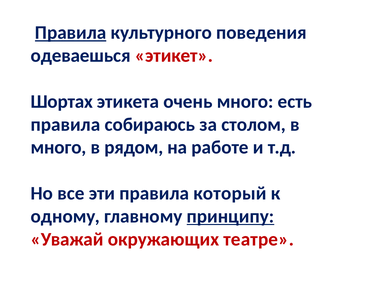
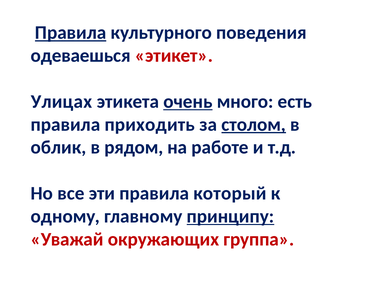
Шортах: Шортах -> Улицах
очень underline: none -> present
собираюсь: собираюсь -> приходить
столом underline: none -> present
много at (59, 148): много -> облик
театре: театре -> группа
